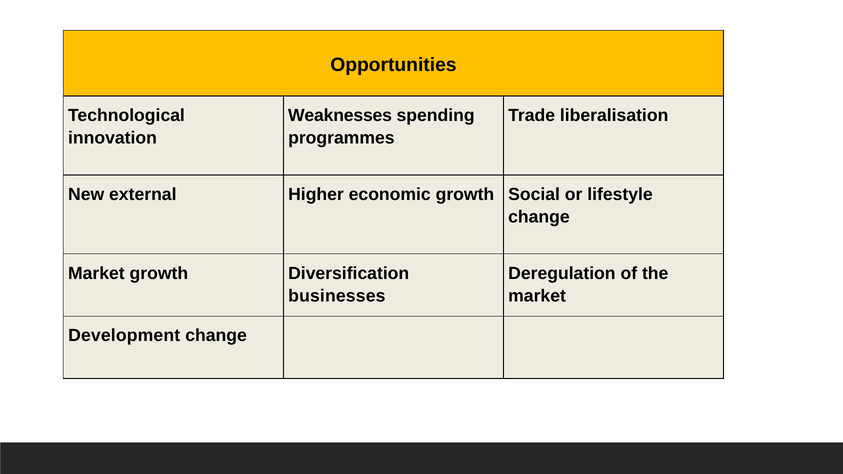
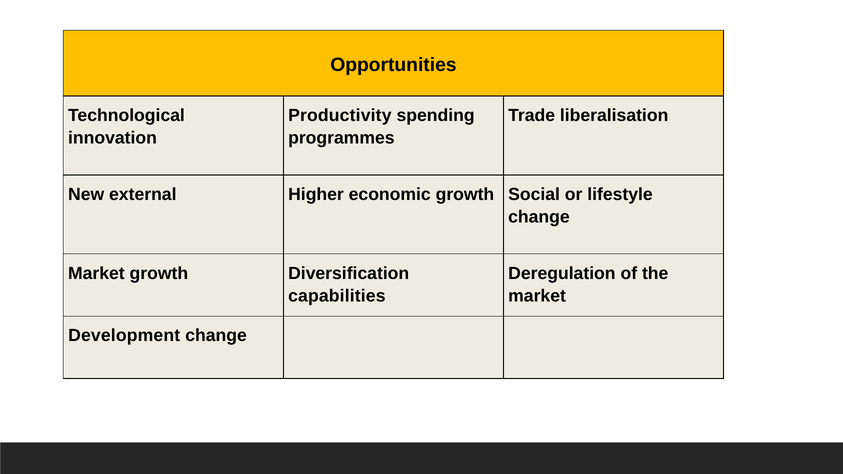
Weaknesses: Weaknesses -> Productivity
businesses: businesses -> capabilities
